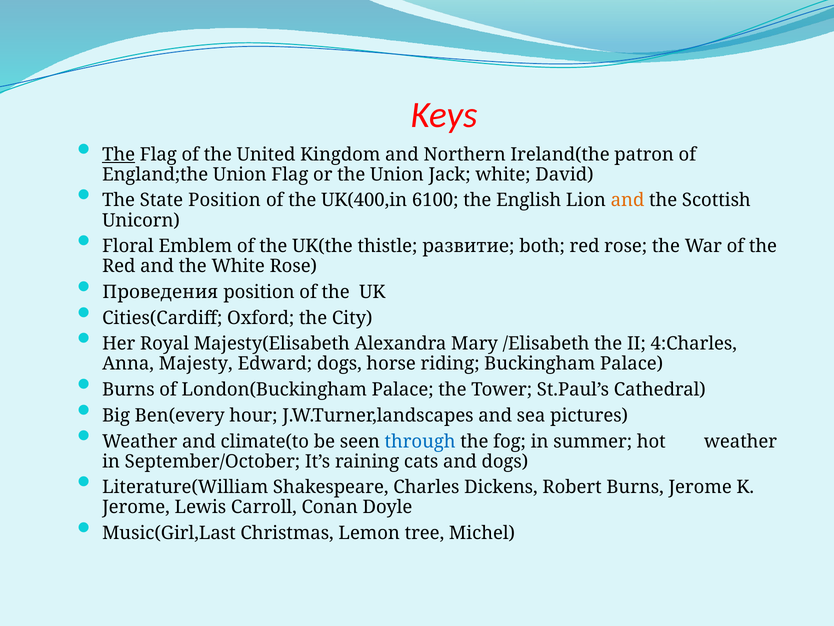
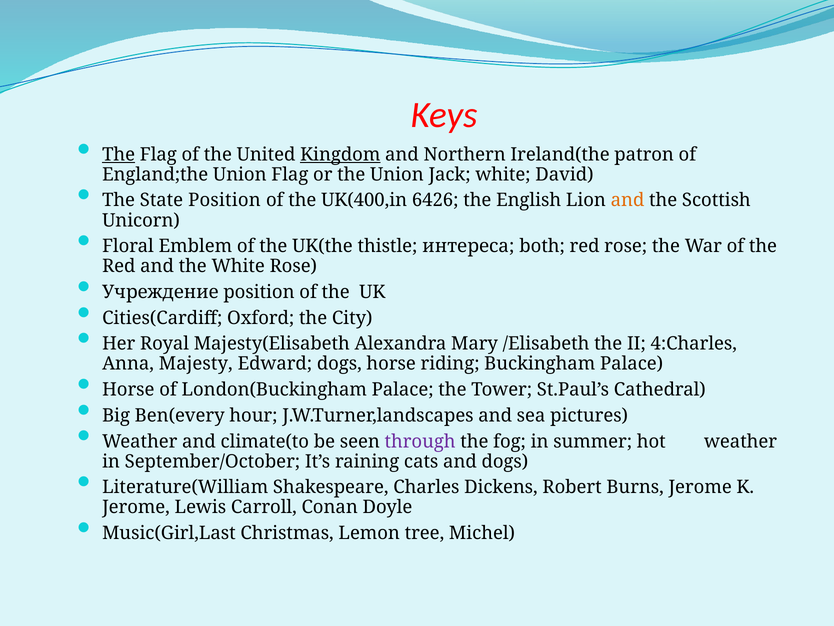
Kingdom underline: none -> present
6100: 6100 -> 6426
развитие: развитие -> интереса
Проведения: Проведения -> Учреждение
Burns at (128, 389): Burns -> Horse
through colour: blue -> purple
